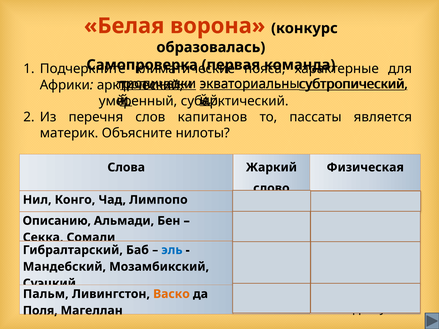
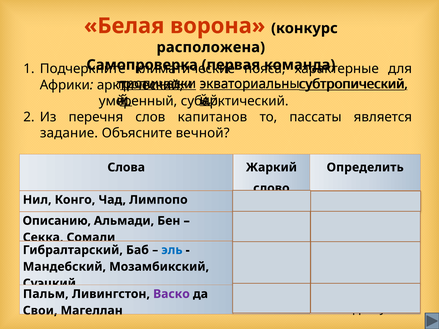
образовалась: образовалась -> расположена
материк: материк -> задание
нилоты: нилоты -> вечной
Физическая: Физическая -> Определить
Васко colour: orange -> purple
Поля: Поля -> Свои
